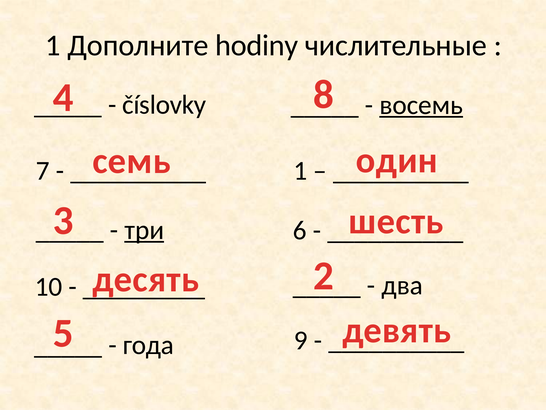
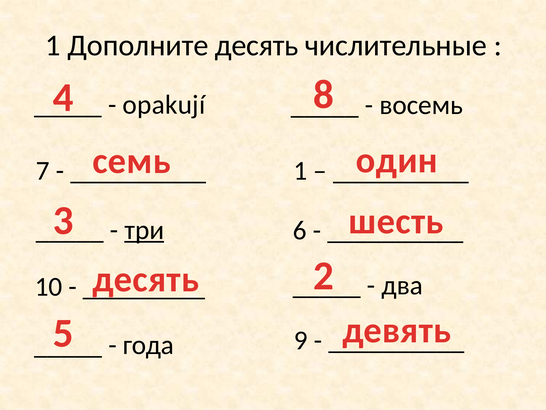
Дополните hodiny: hodiny -> десять
číslovky: číslovky -> opakují
восемь underline: present -> none
